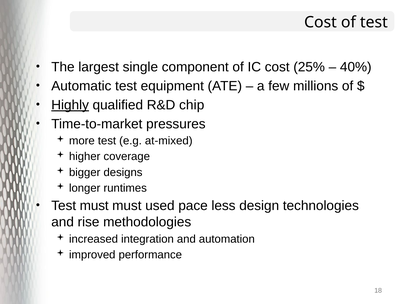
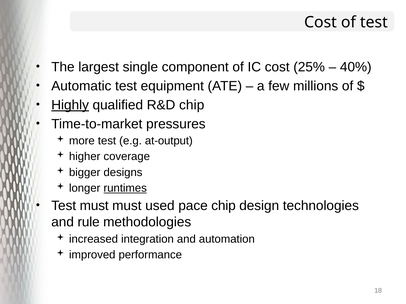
at-mixed: at-mixed -> at-output
runtimes underline: none -> present
pace less: less -> chip
rise: rise -> rule
